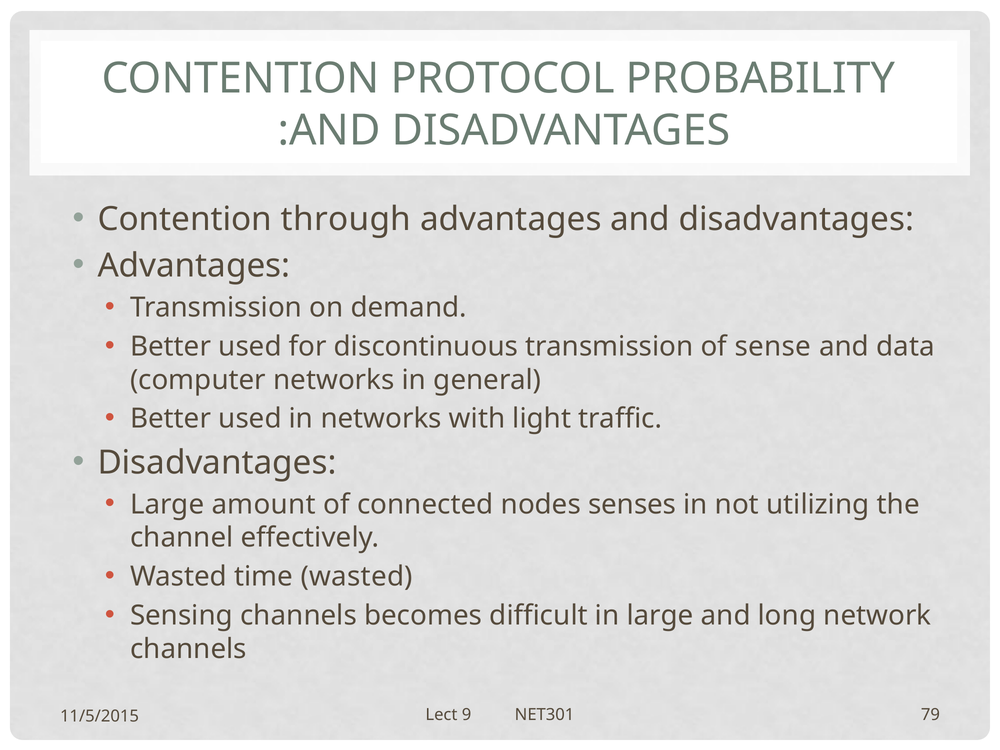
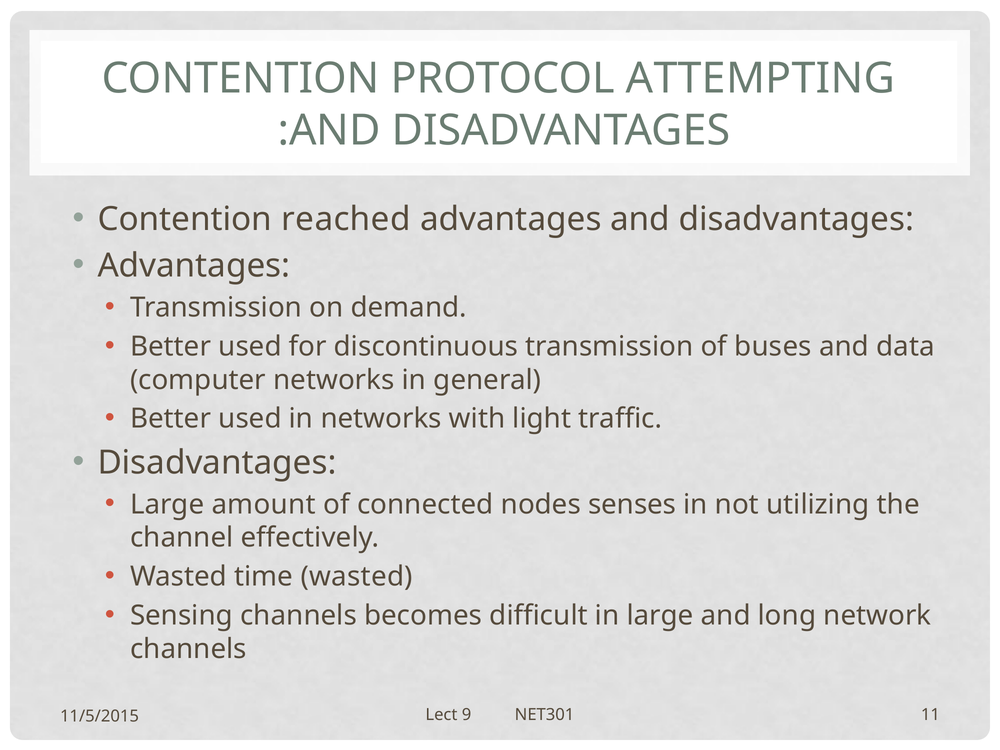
PROBABILITY: PROBABILITY -> ATTEMPTING
through: through -> reached
sense: sense -> buses
79: 79 -> 11
